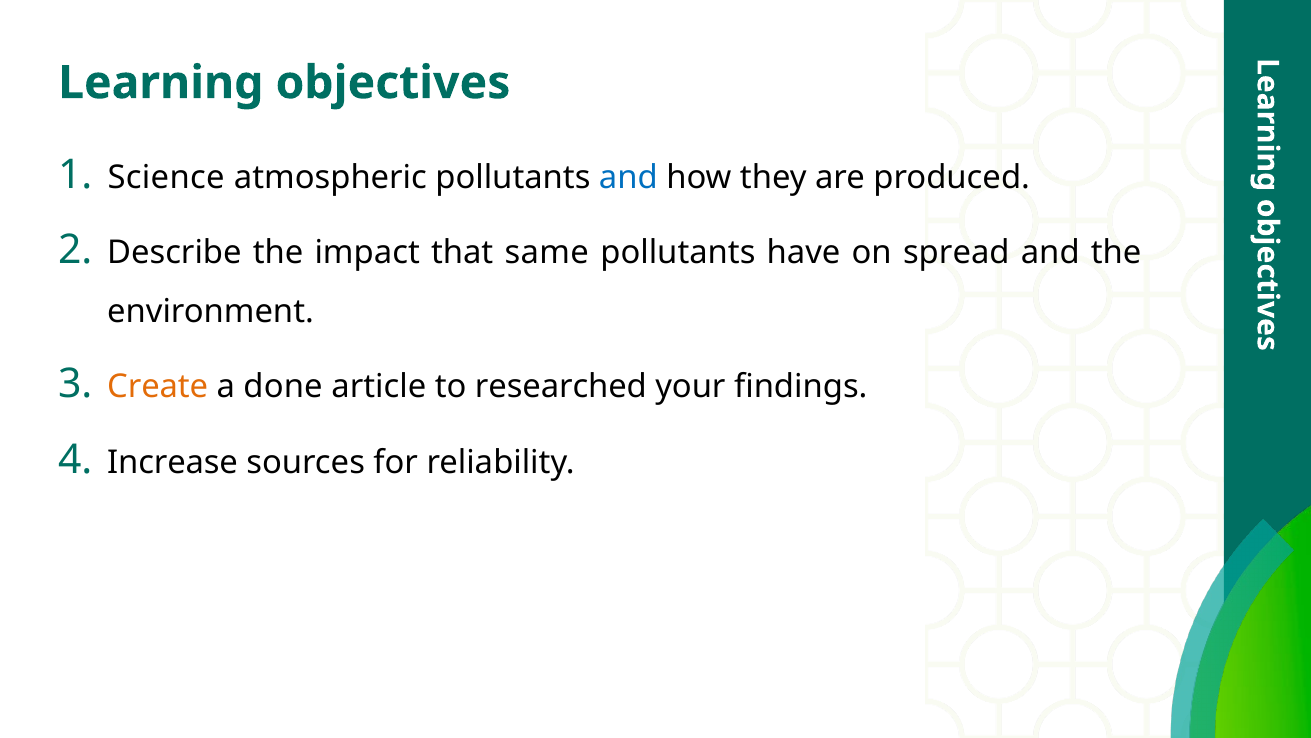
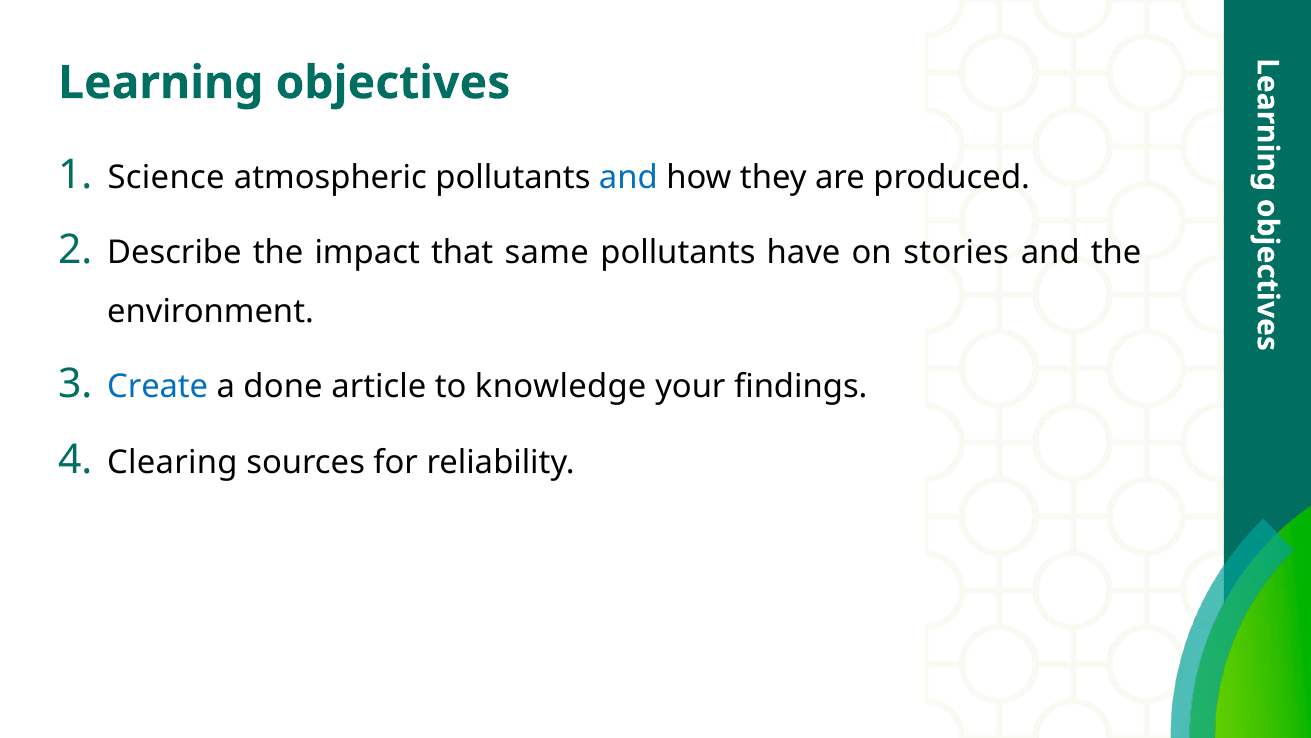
spread: spread -> stories
Create colour: orange -> blue
researched: researched -> knowledge
Increase: Increase -> Clearing
